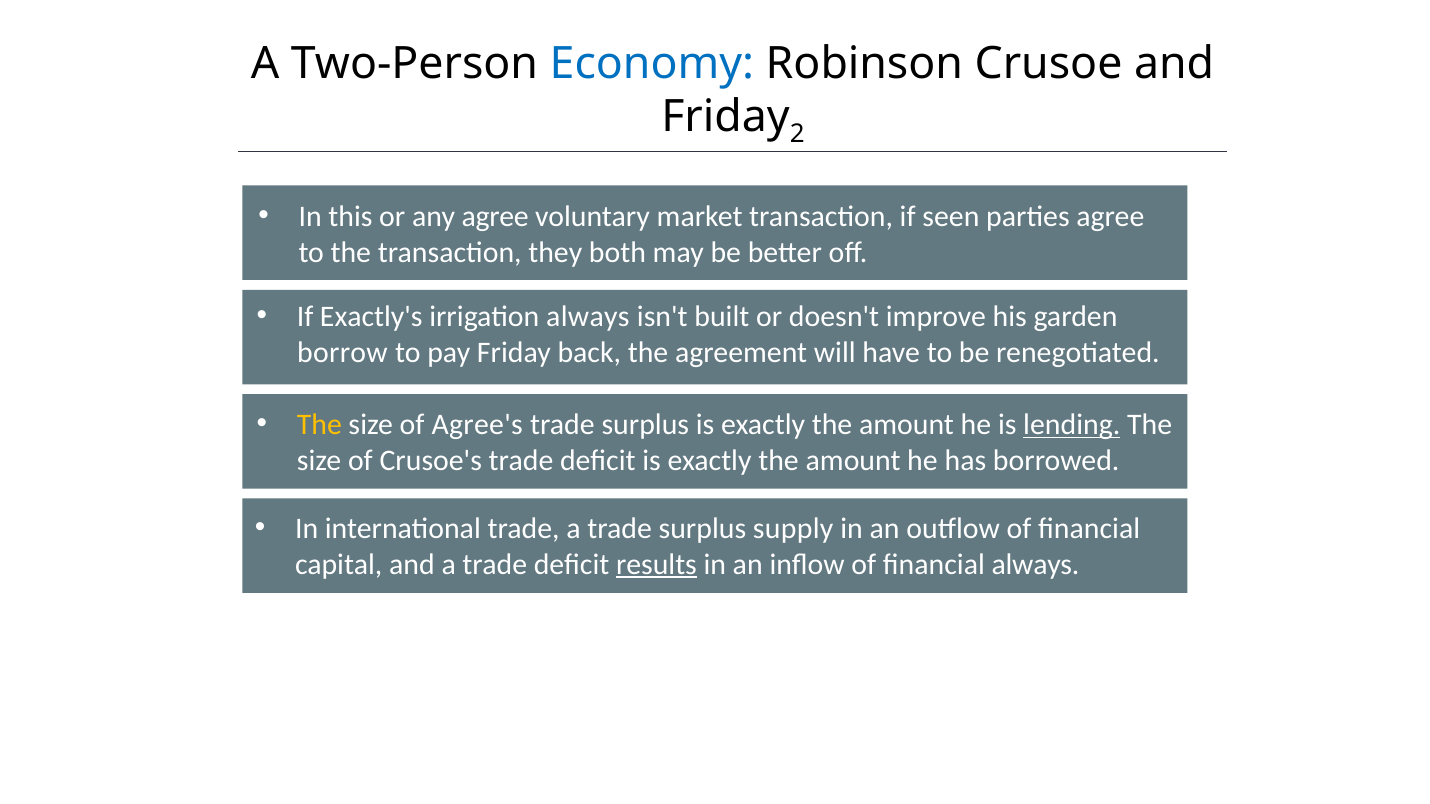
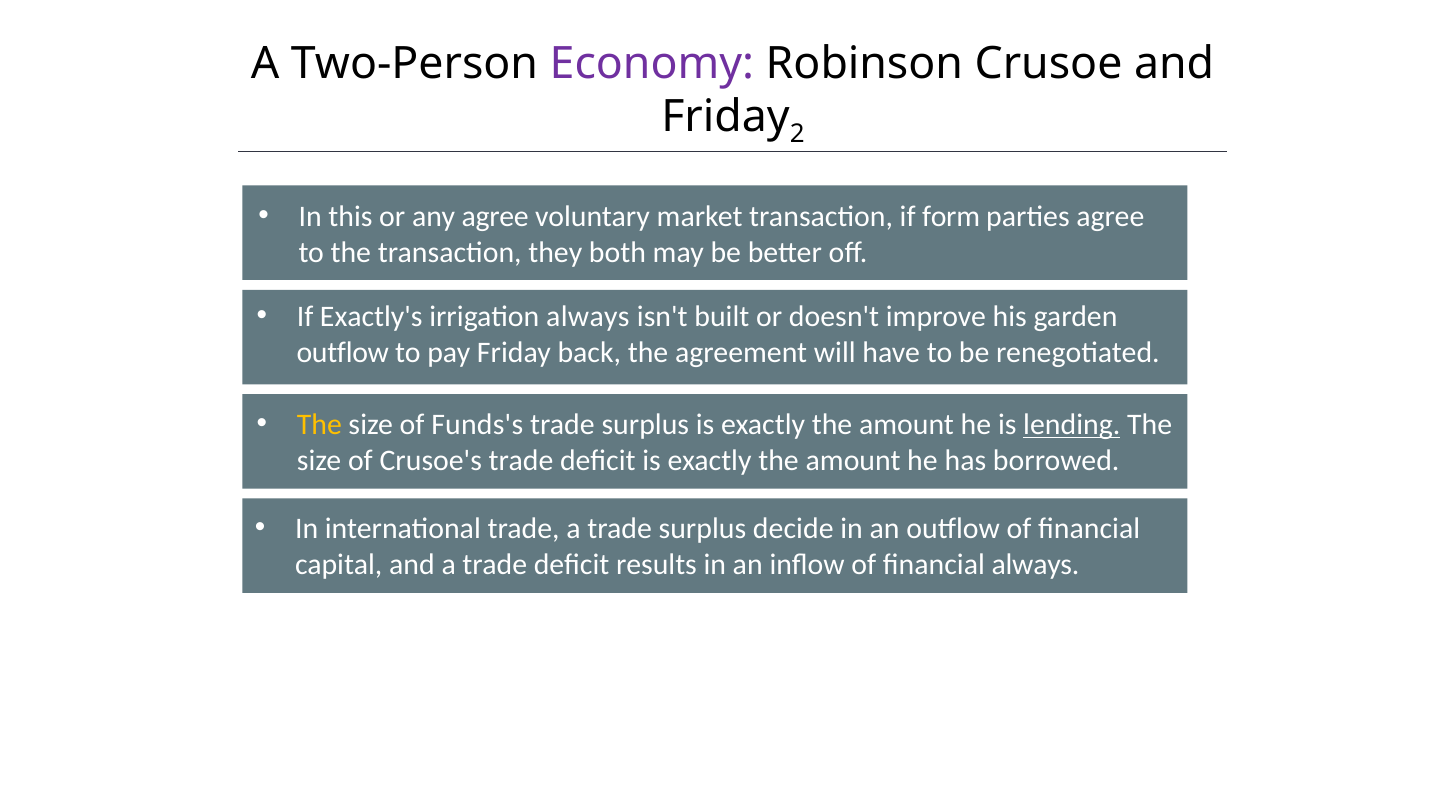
Economy colour: blue -> purple
seen: seen -> form
borrow at (342, 352): borrow -> outflow
Agree's: Agree's -> Funds's
supply: supply -> decide
results underline: present -> none
